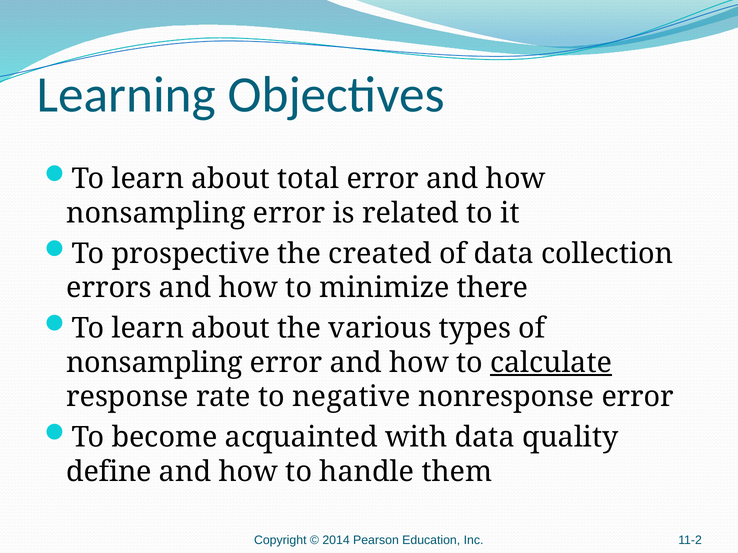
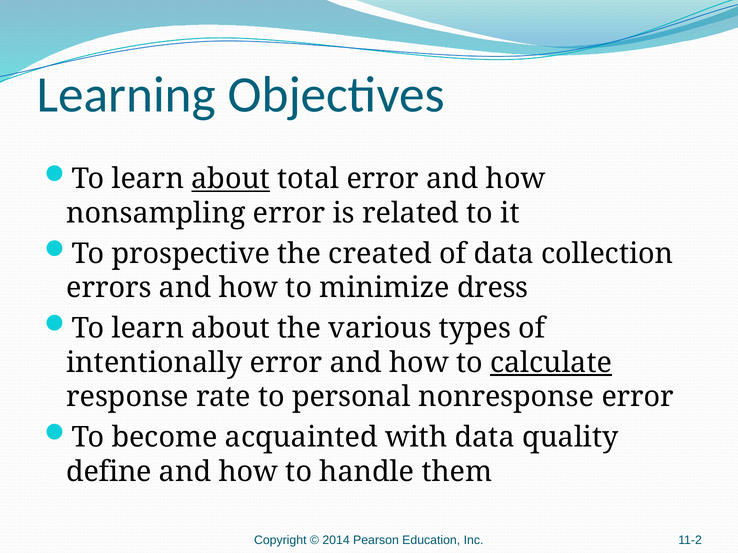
about at (231, 179) underline: none -> present
there: there -> dress
nonsampling at (155, 363): nonsampling -> intentionally
negative: negative -> personal
